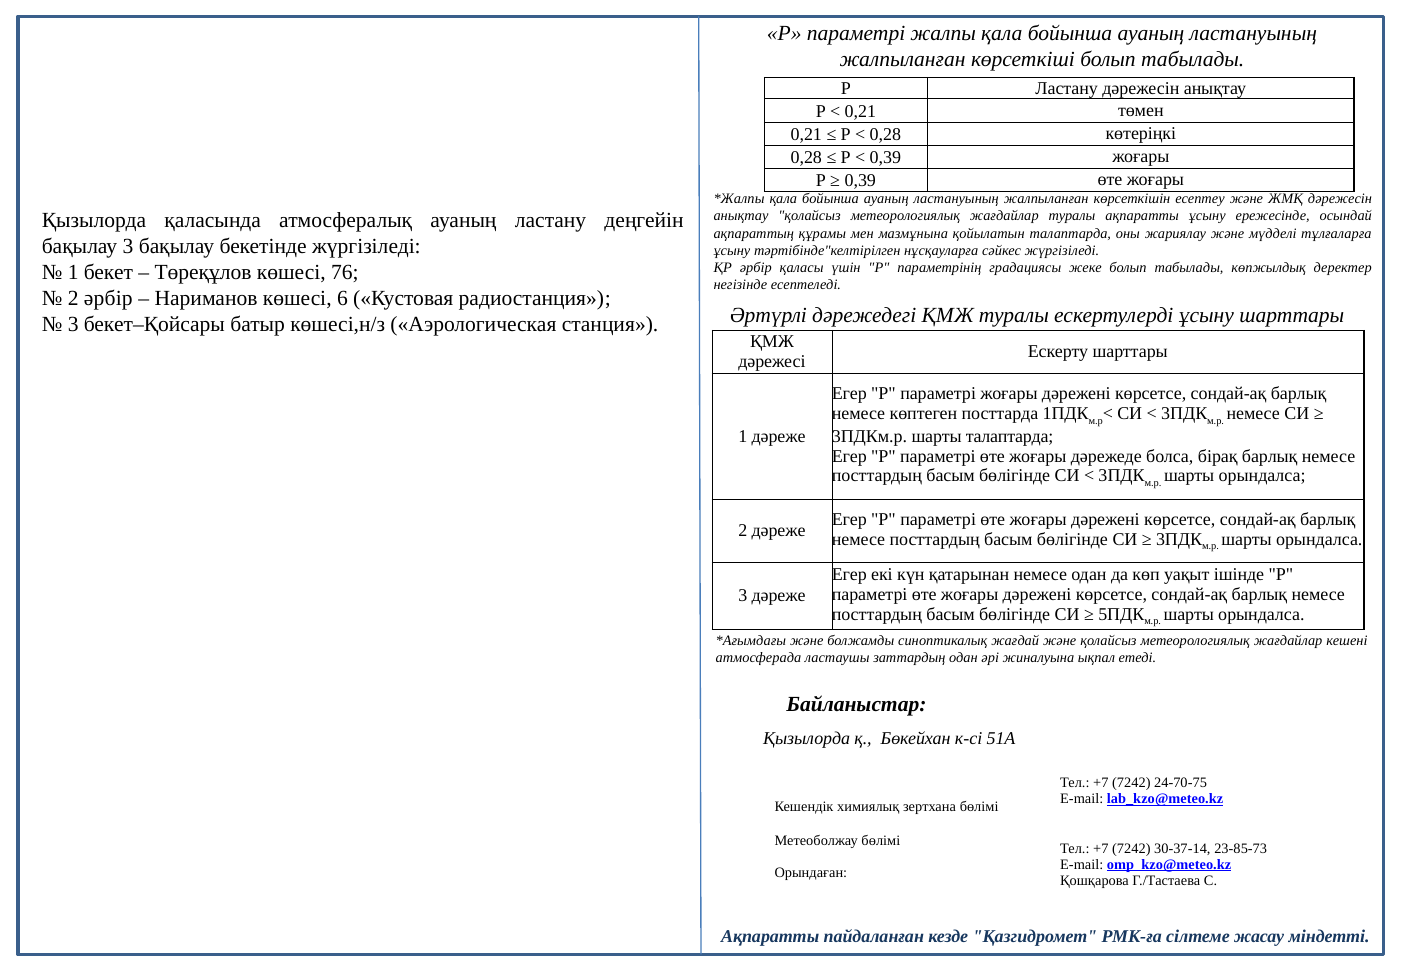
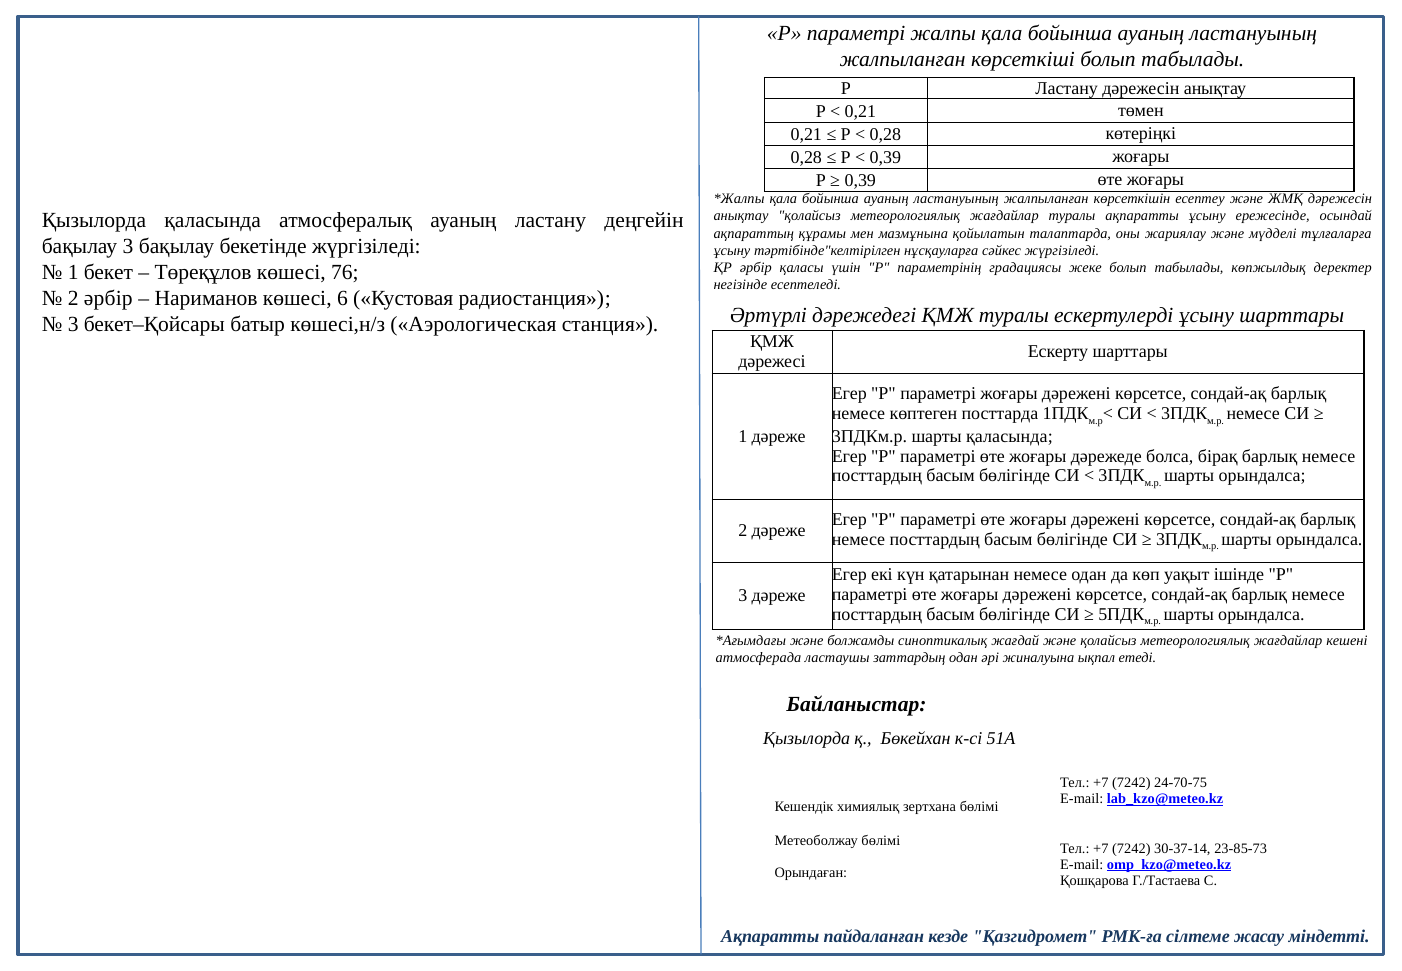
шарты талаптарда: талаптарда -> қаласында
